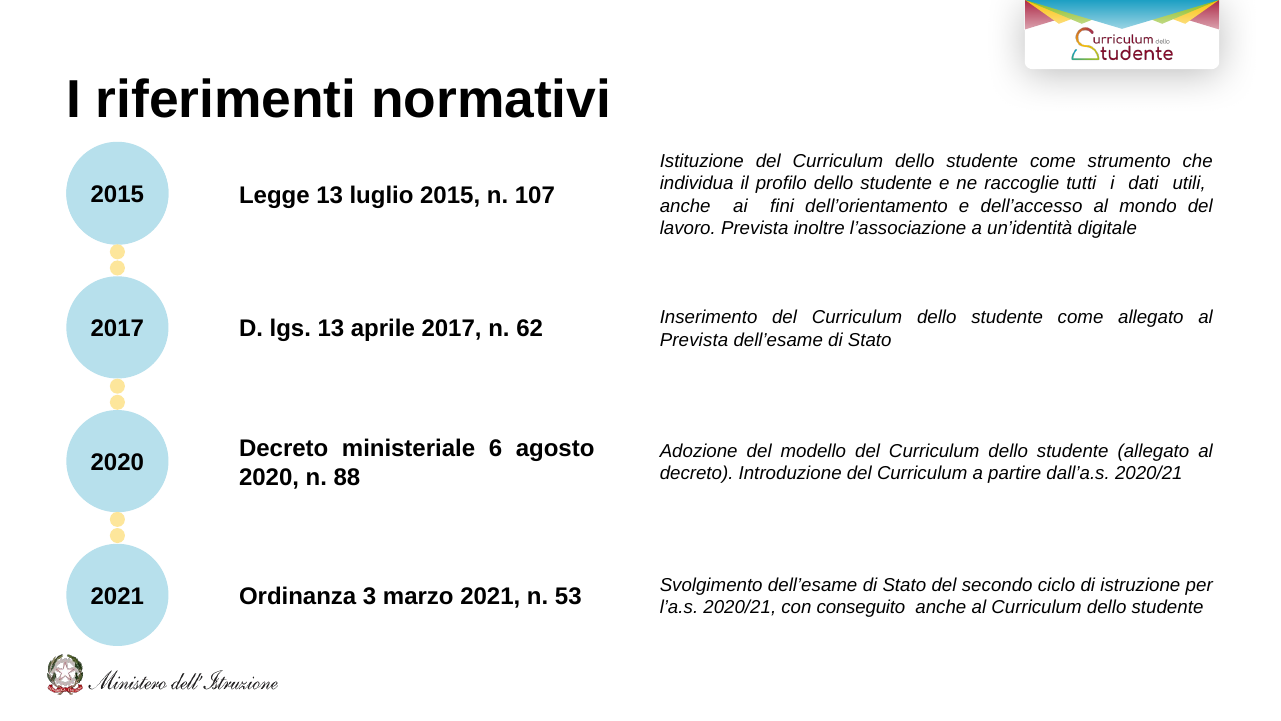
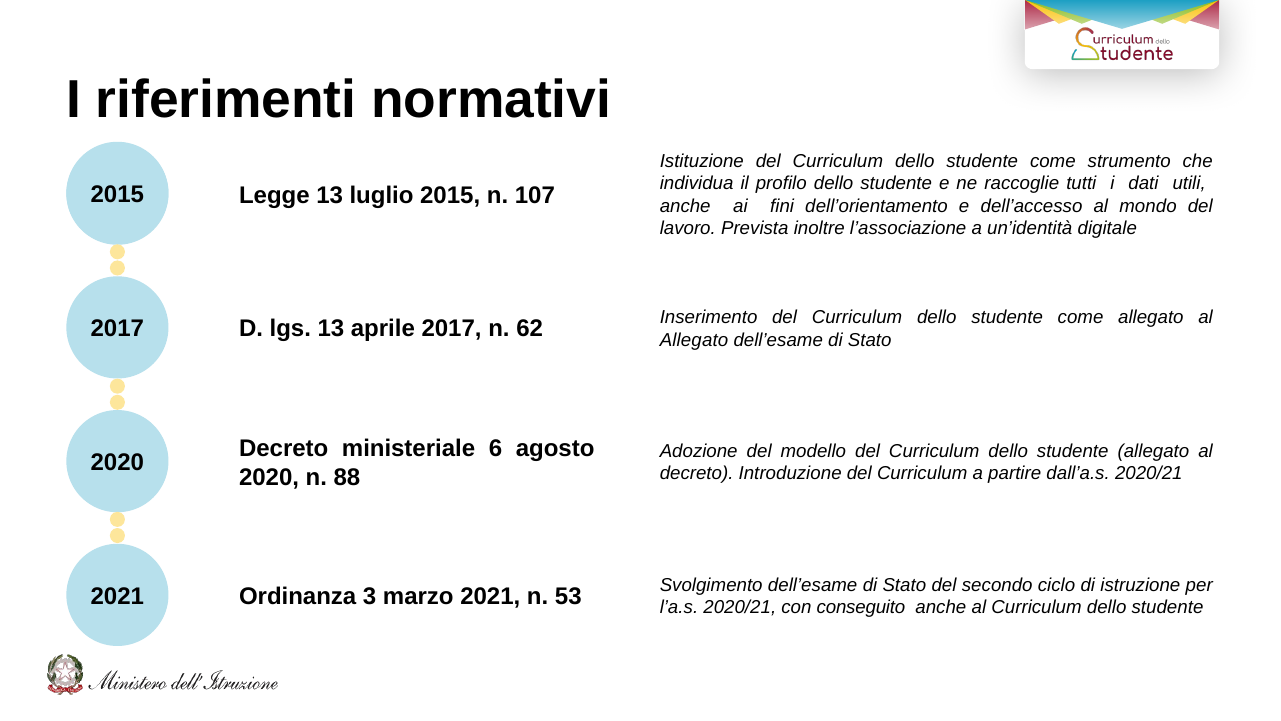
Prevista at (694, 340): Prevista -> Allegato
